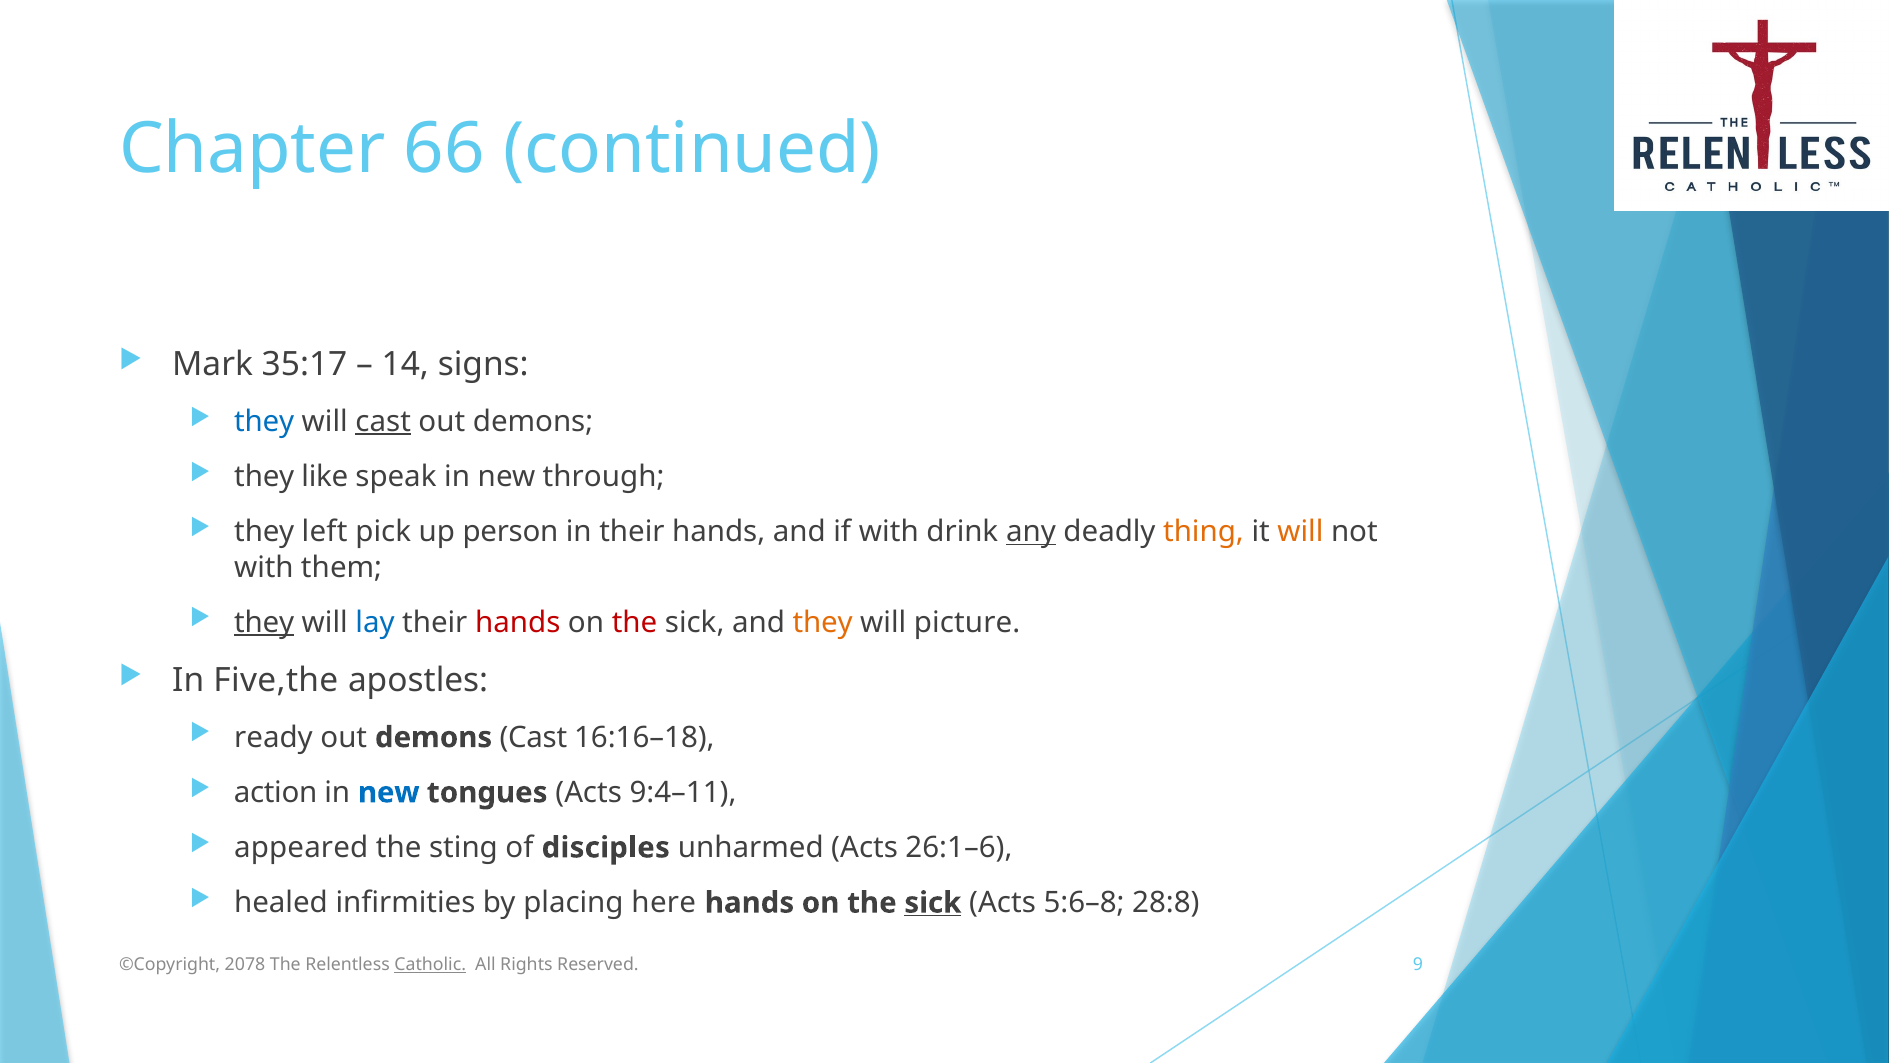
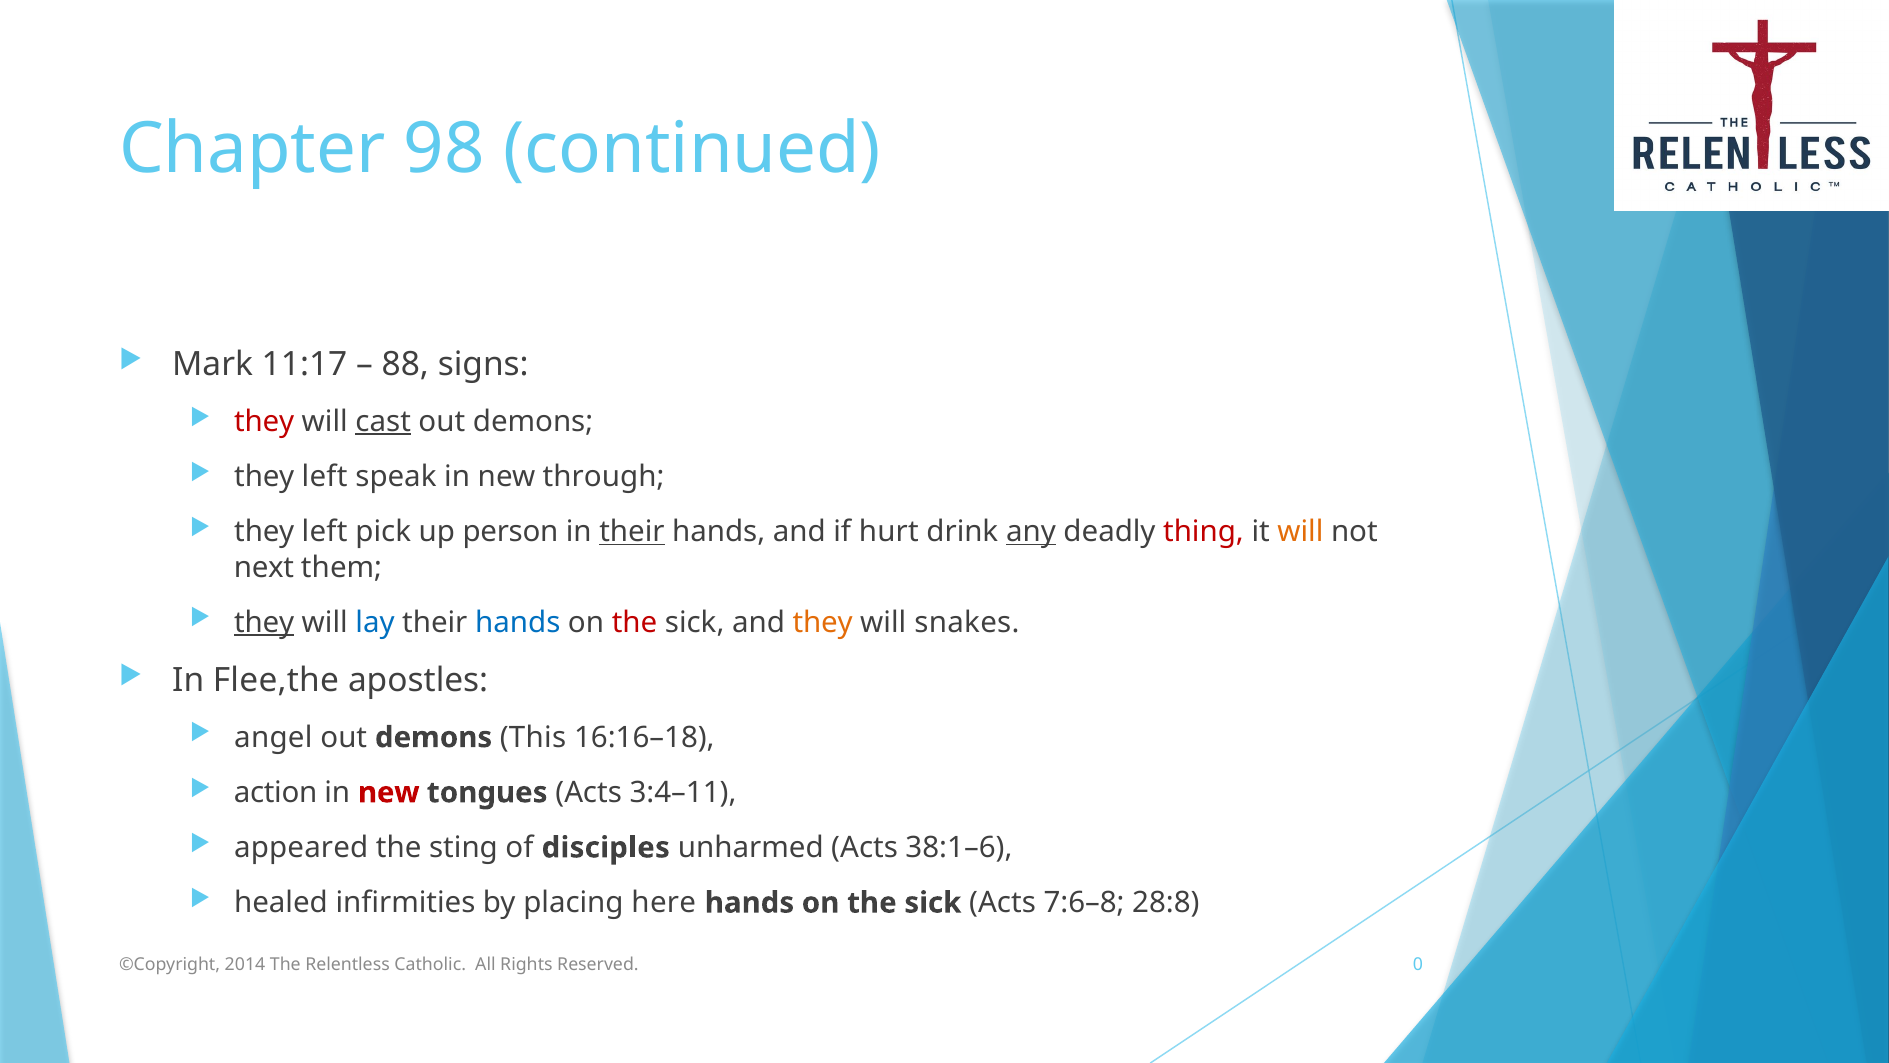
66: 66 -> 98
35:17: 35:17 -> 11:17
14: 14 -> 88
they at (264, 421) colour: blue -> red
like at (325, 477): like -> left
their at (632, 532) underline: none -> present
if with: with -> hurt
thing colour: orange -> red
with at (264, 567): with -> next
hands at (518, 622) colour: red -> blue
picture: picture -> snakes
Five,the: Five,the -> Flee,the
ready: ready -> angel
demons Cast: Cast -> This
new at (389, 792) colour: blue -> red
9:4–11: 9:4–11 -> 3:4–11
26:1–6: 26:1–6 -> 38:1–6
sick at (933, 902) underline: present -> none
5:6–8: 5:6–8 -> 7:6–8
2078: 2078 -> 2014
Catholic underline: present -> none
9: 9 -> 0
